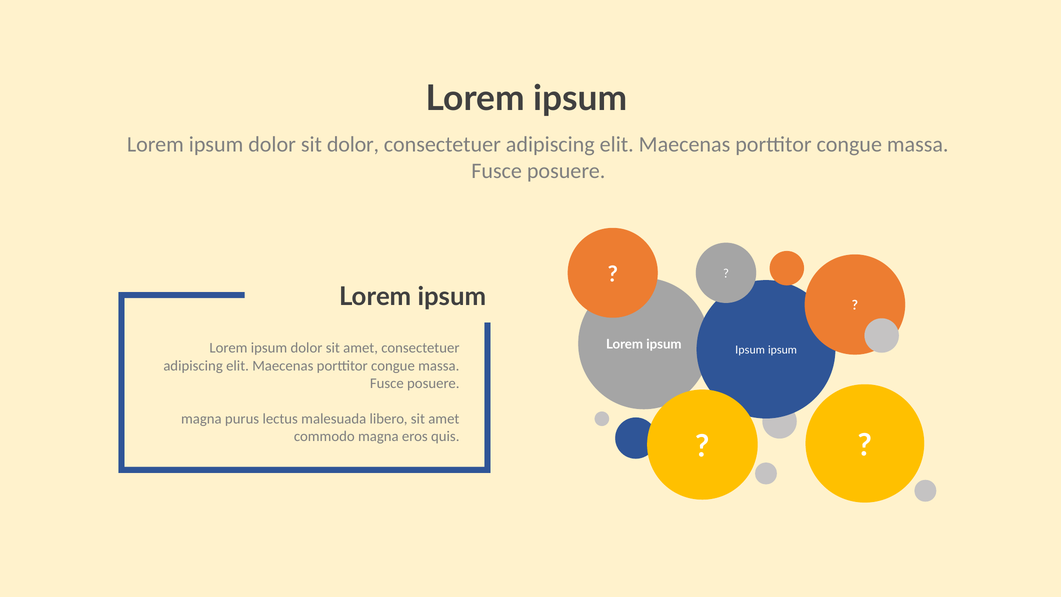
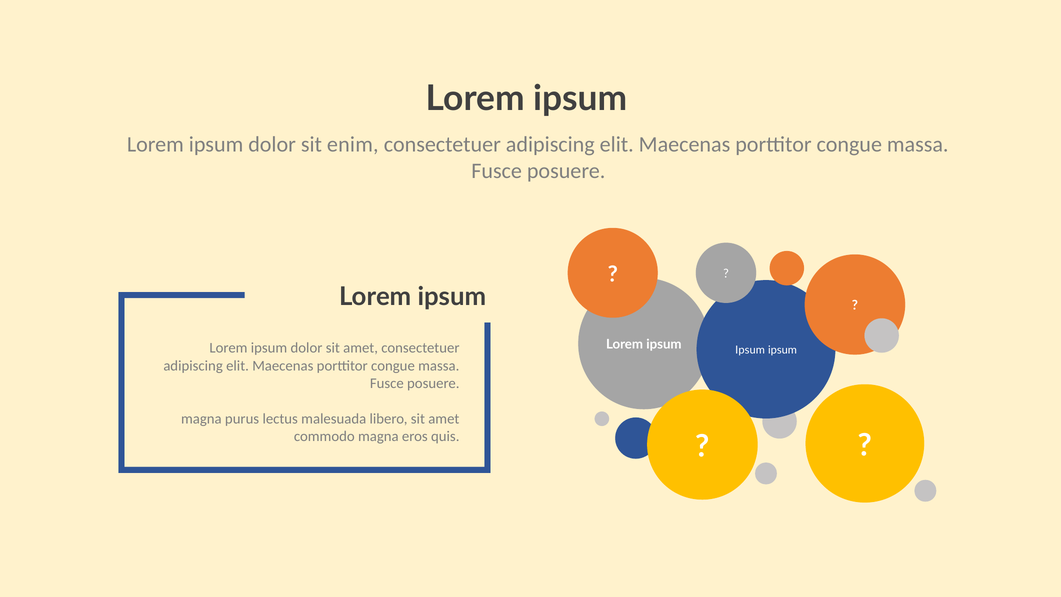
sit dolor: dolor -> enim
